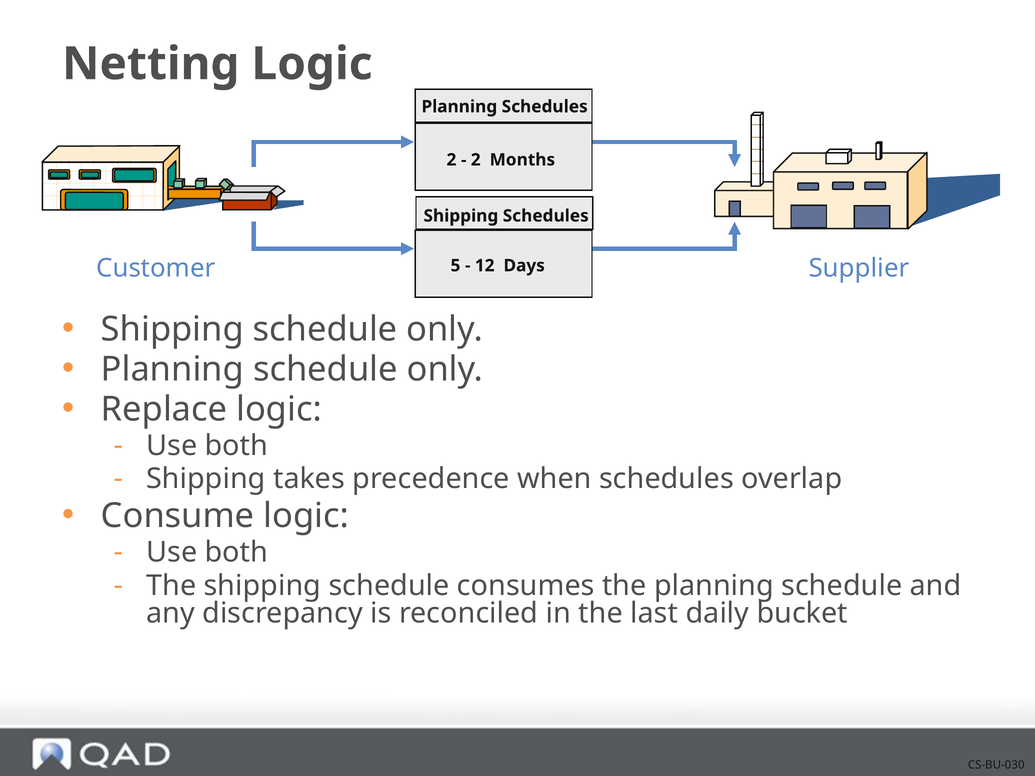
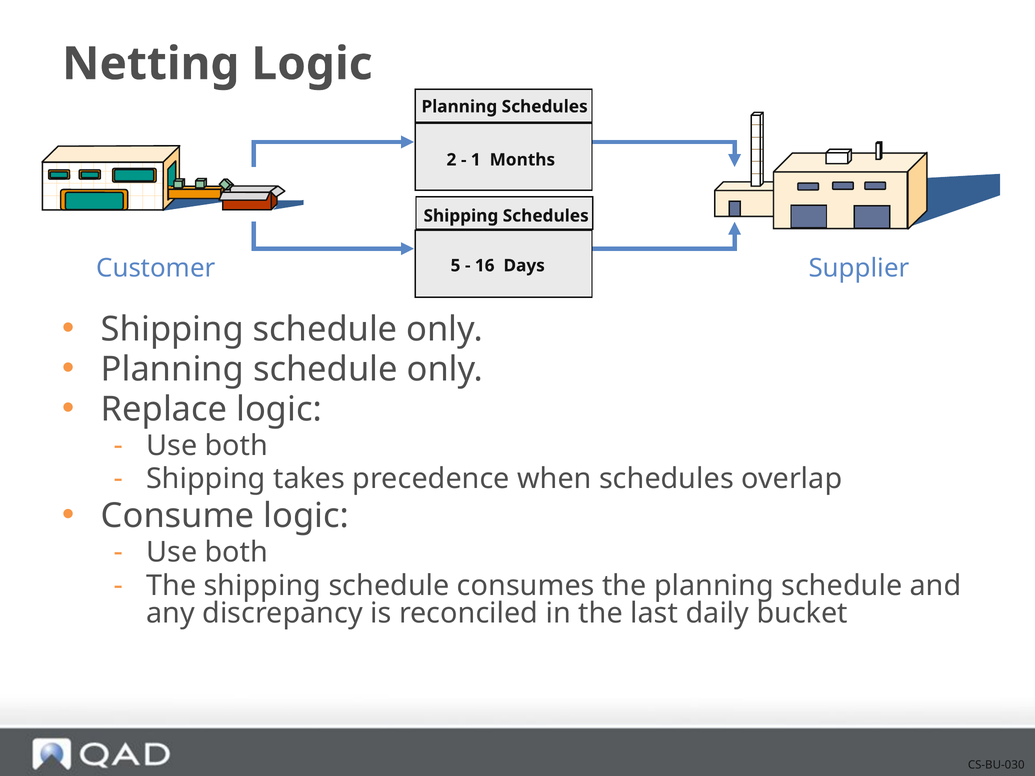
2 at (476, 160): 2 -> 1
12: 12 -> 16
